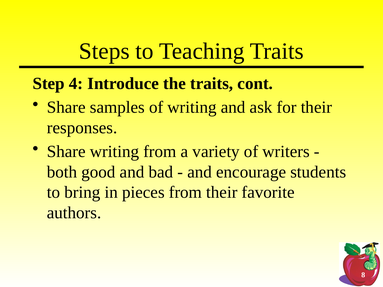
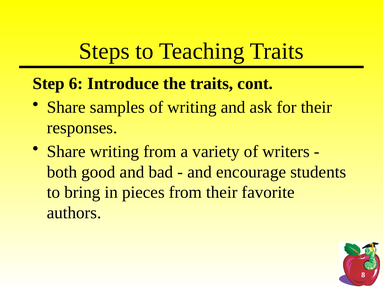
4: 4 -> 6
